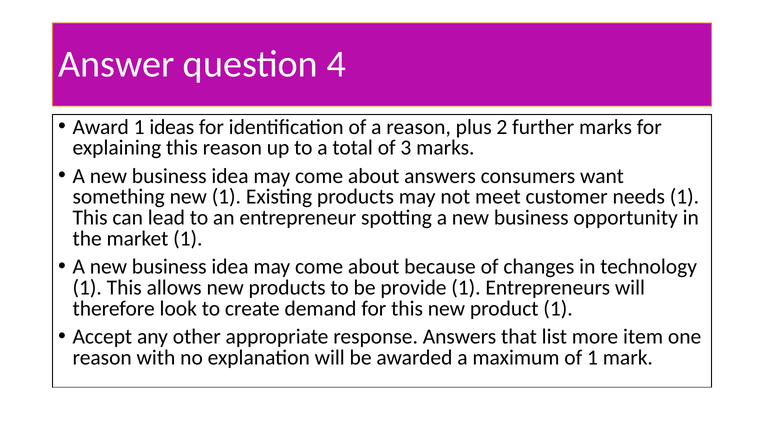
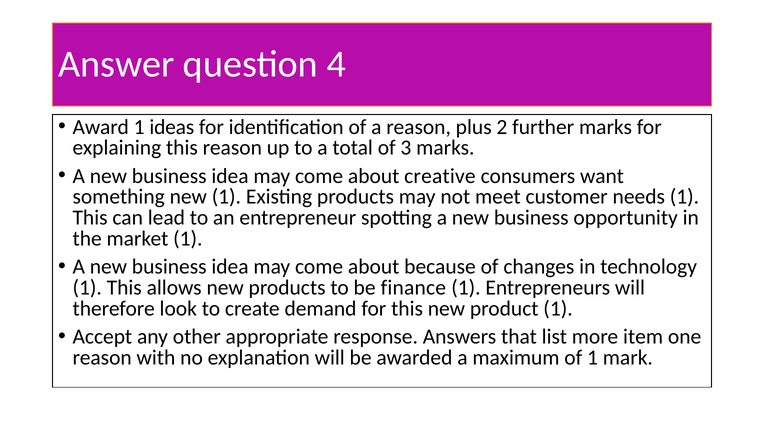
about answers: answers -> creative
provide: provide -> finance
